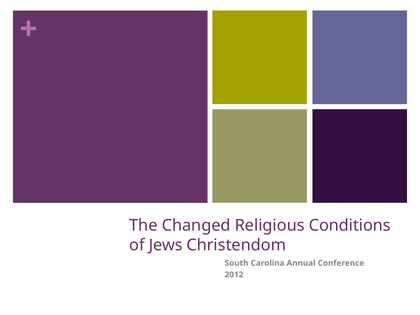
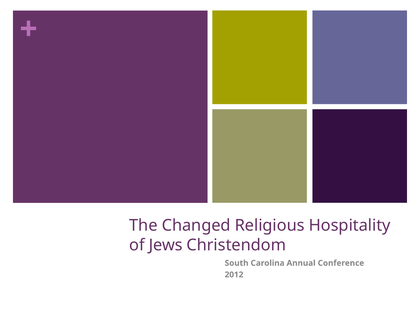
Conditions: Conditions -> Hospitality
